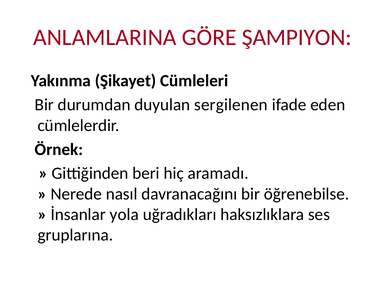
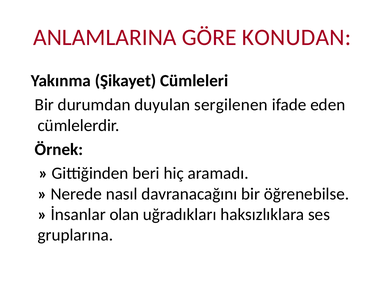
ŞAMPIYON: ŞAMPIYON -> KONUDAN
yola: yola -> olan
